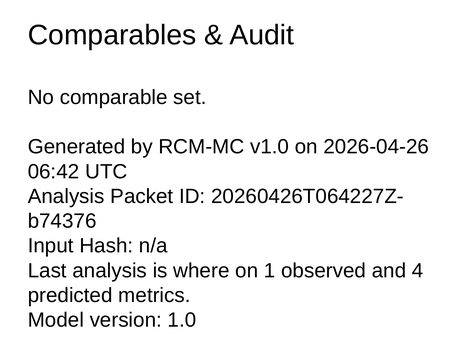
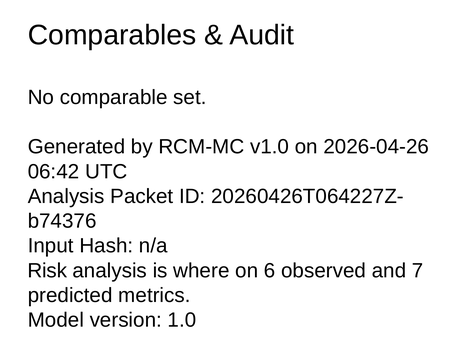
Last: Last -> Risk
1: 1 -> 6
4: 4 -> 7
